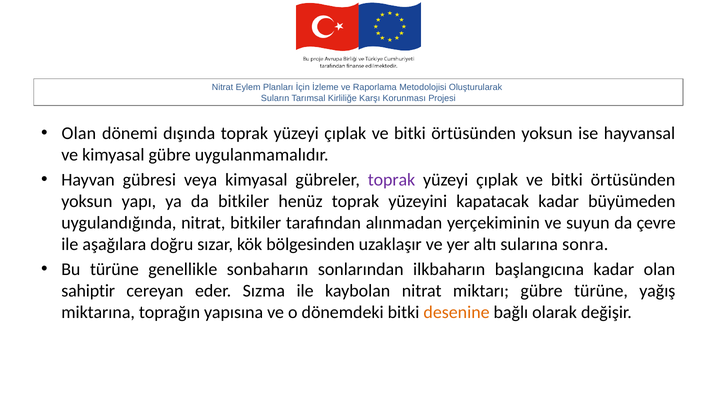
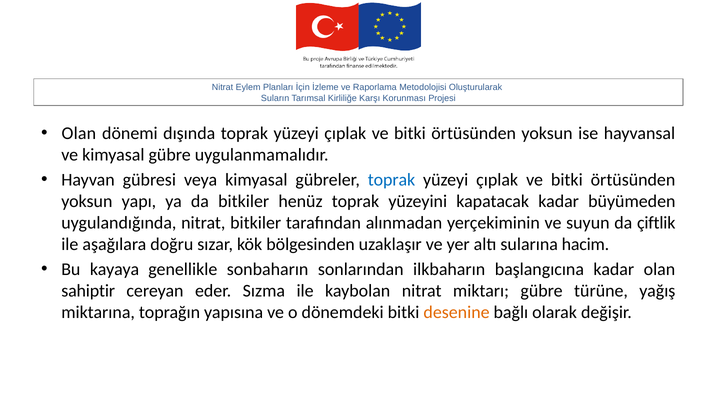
toprak at (391, 180) colour: purple -> blue
çevre: çevre -> çiftlik
sonra: sonra -> hacim
Bu türüne: türüne -> kayaya
